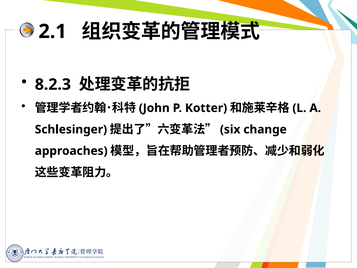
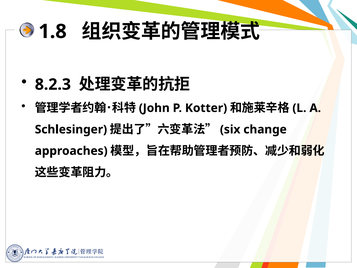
2.1: 2.1 -> 1.8
